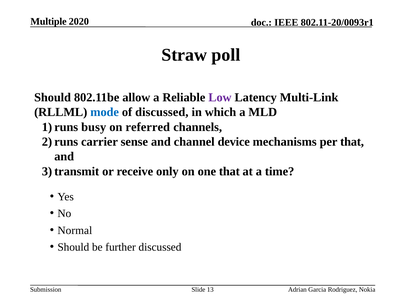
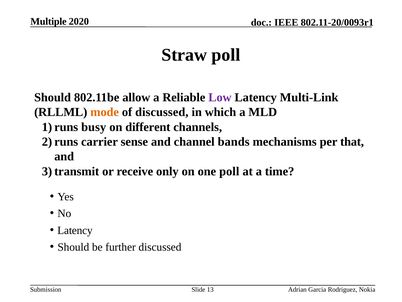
mode colour: blue -> orange
referred: referred -> different
device: device -> bands
one that: that -> poll
Normal at (75, 230): Normal -> Latency
